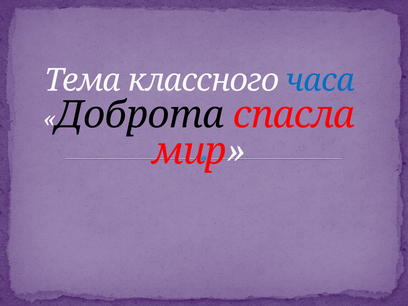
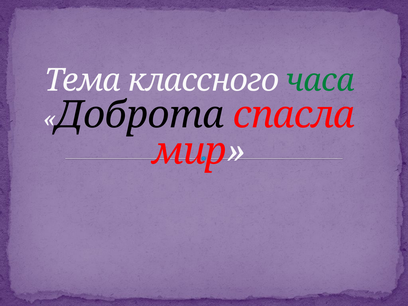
часа colour: blue -> green
